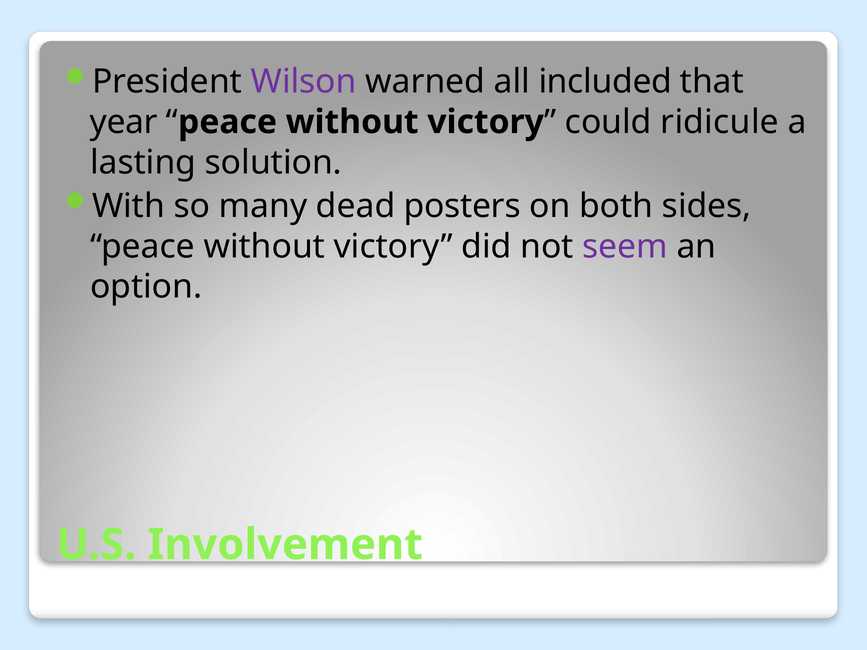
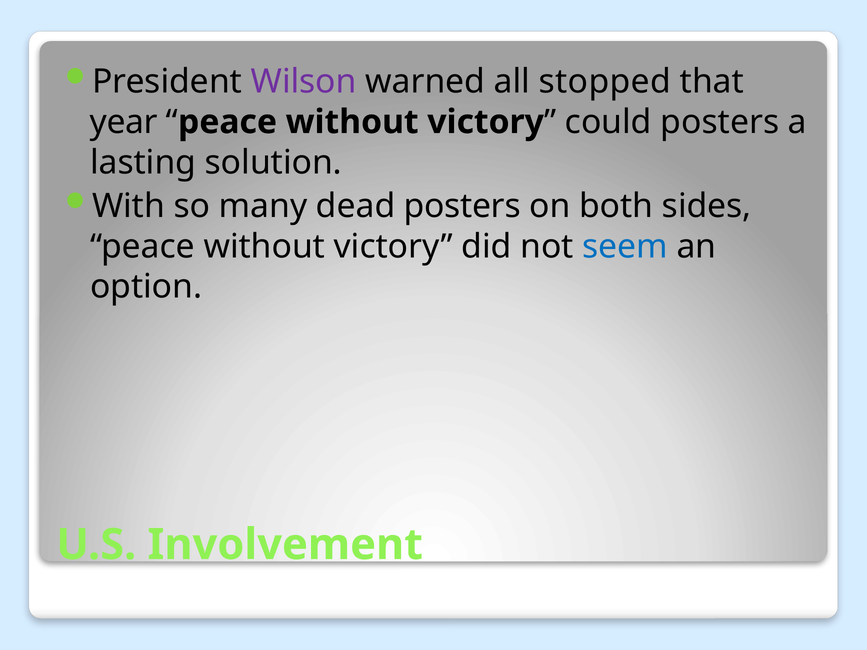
included: included -> stopped
could ridicule: ridicule -> posters
seem colour: purple -> blue
